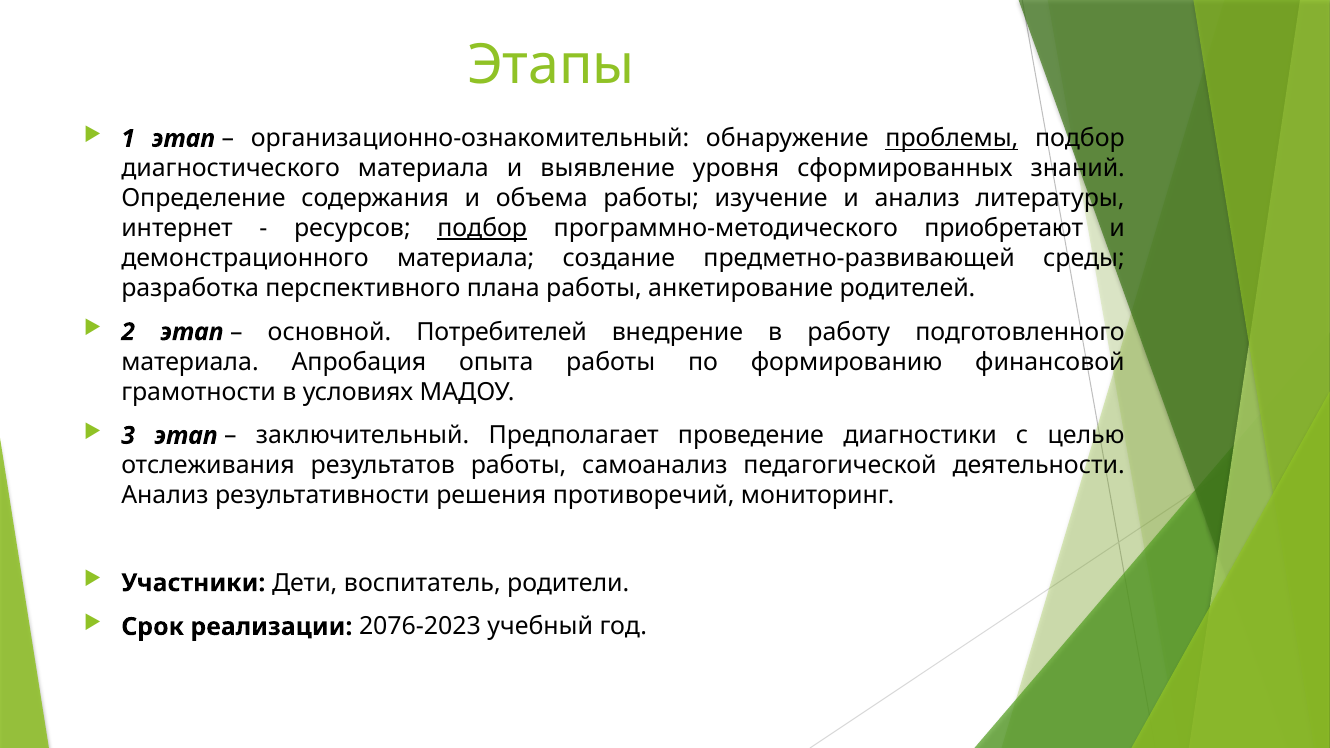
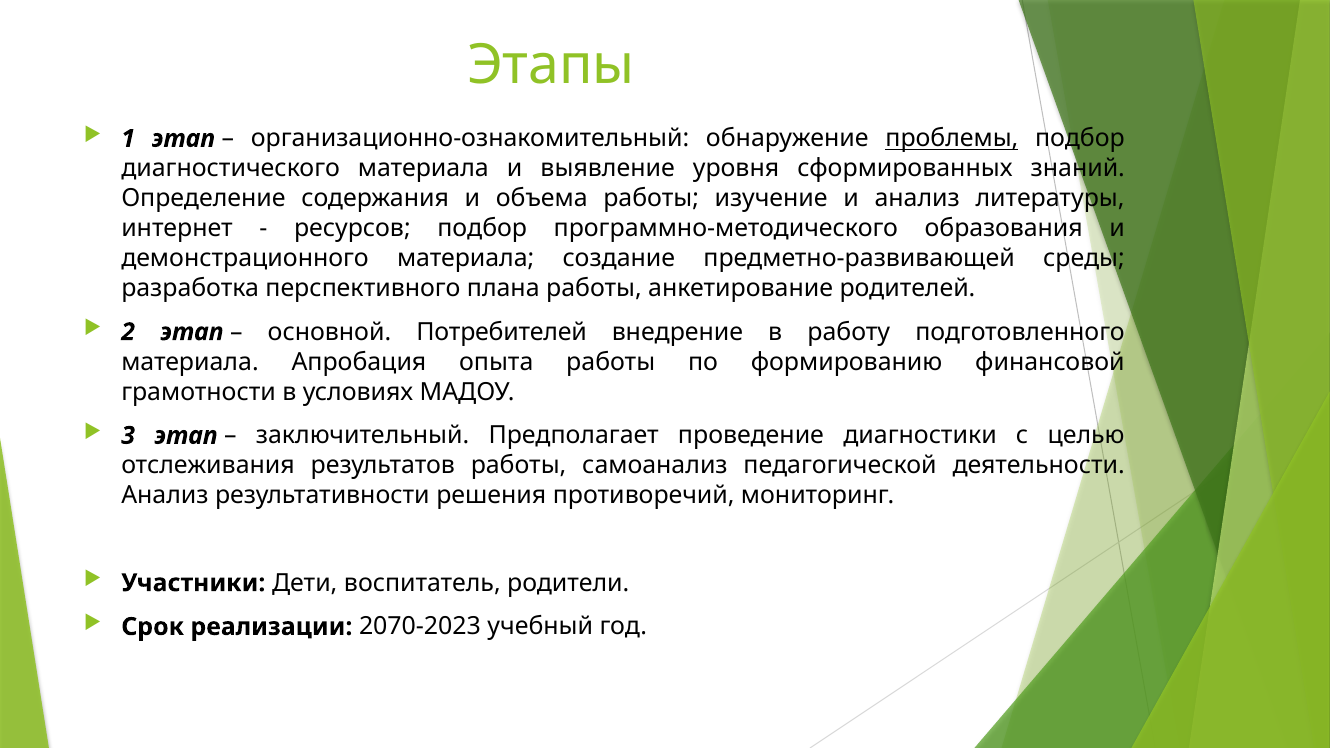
подбор at (482, 228) underline: present -> none
приобретают: приобретают -> образования
2076-2023: 2076-2023 -> 2070-2023
